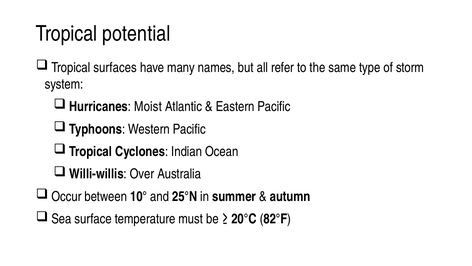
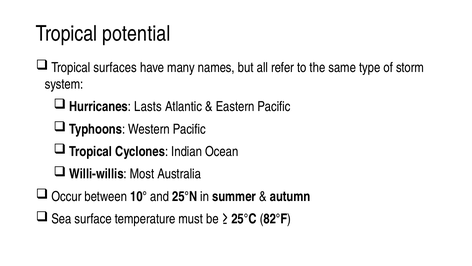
Moist: Moist -> Lasts
Over: Over -> Most
20°C: 20°C -> 25°C
